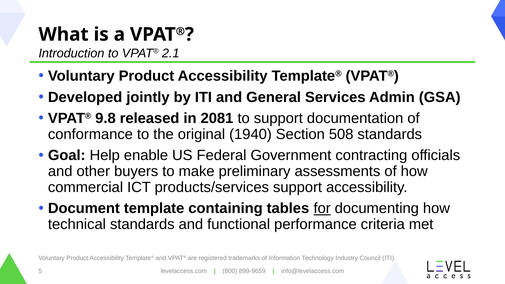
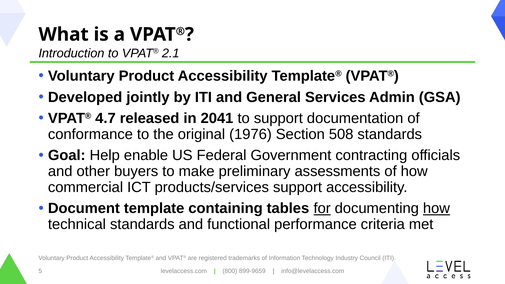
9.8: 9.8 -> 4.7
2081: 2081 -> 2041
1940: 1940 -> 1976
how at (436, 208) underline: none -> present
